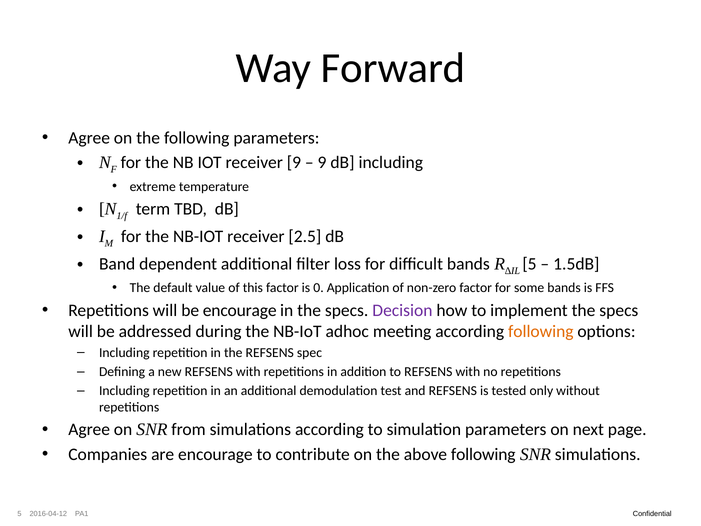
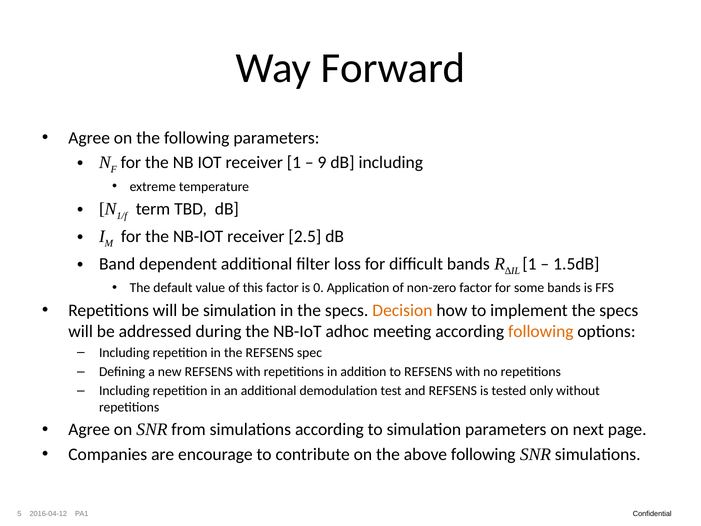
receiver 9: 9 -> 1
5 at (530, 264): 5 -> 1
be encourage: encourage -> simulation
Decision colour: purple -> orange
